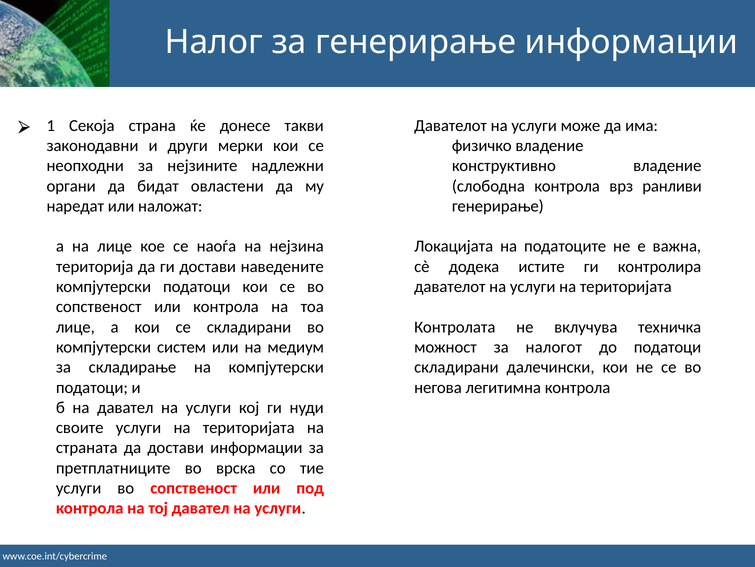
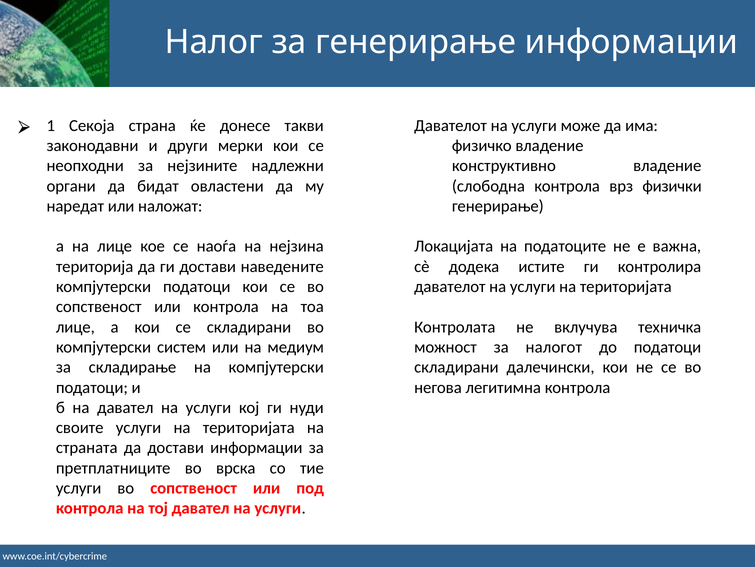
ранливи: ранливи -> физички
